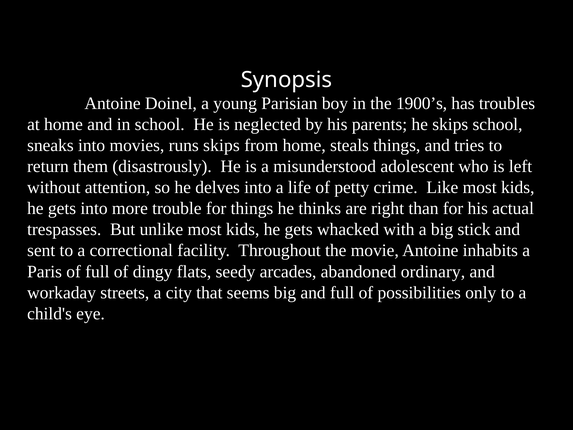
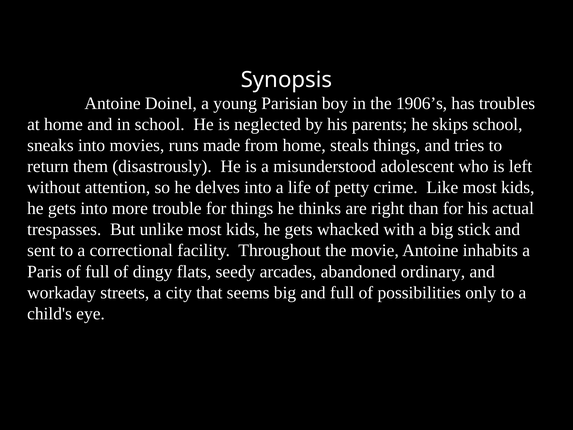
1900’s: 1900’s -> 1906’s
runs skips: skips -> made
